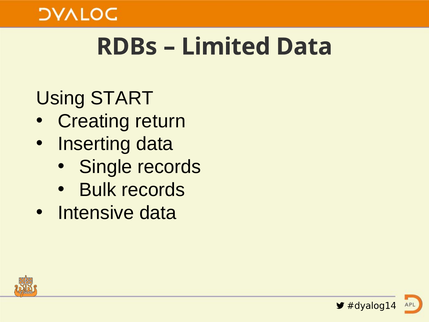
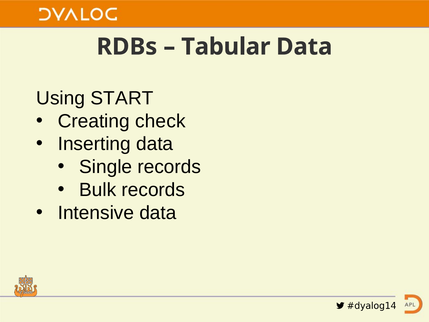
Limited: Limited -> Tabular
return: return -> check
